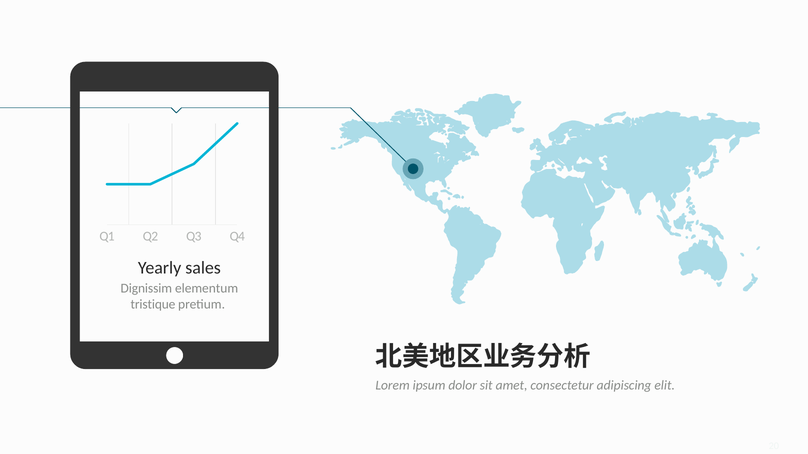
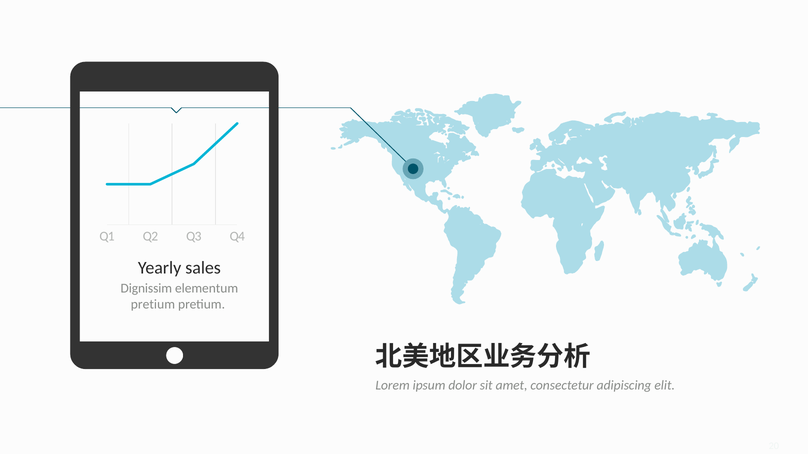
tristique at (153, 305): tristique -> pretium
